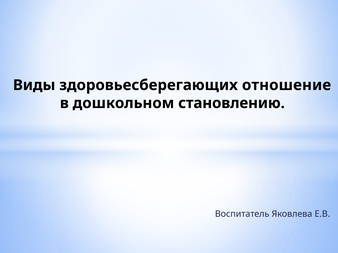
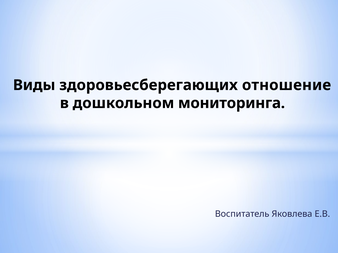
становлению: становлению -> мониторинга
